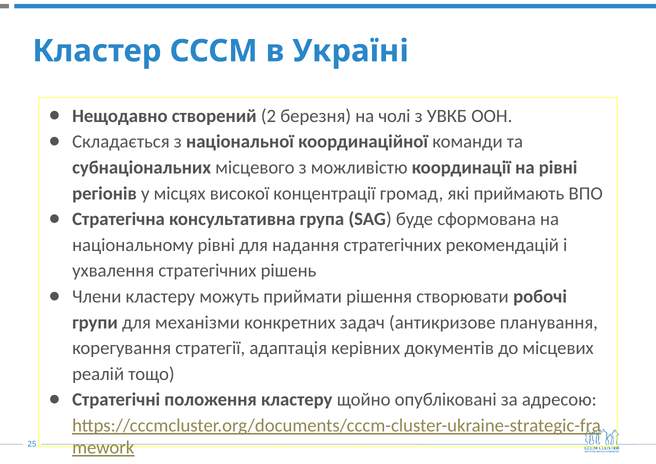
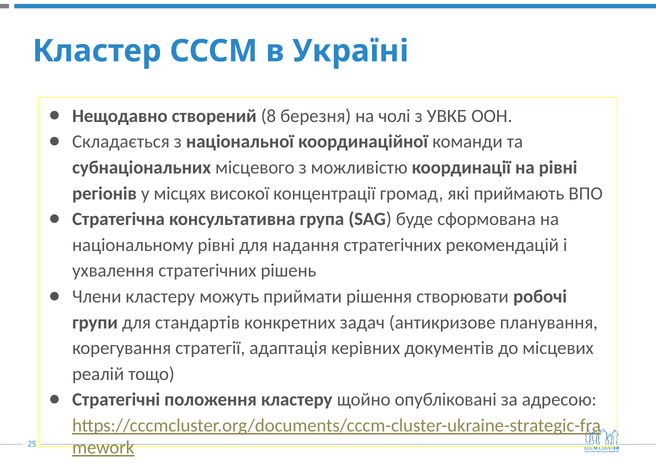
2: 2 -> 8
механізми: механізми -> стандартів
